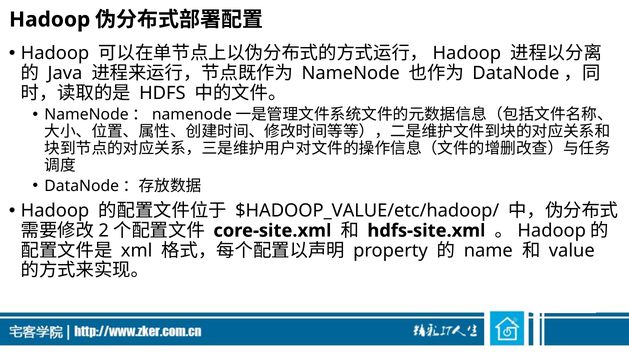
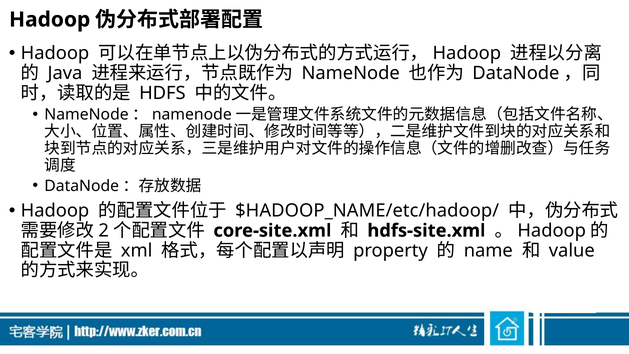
$HADOOP_VALUE/etc/hadoop/: $HADOOP_VALUE/etc/hadoop/ -> $HADOOP_NAME/etc/hadoop/
